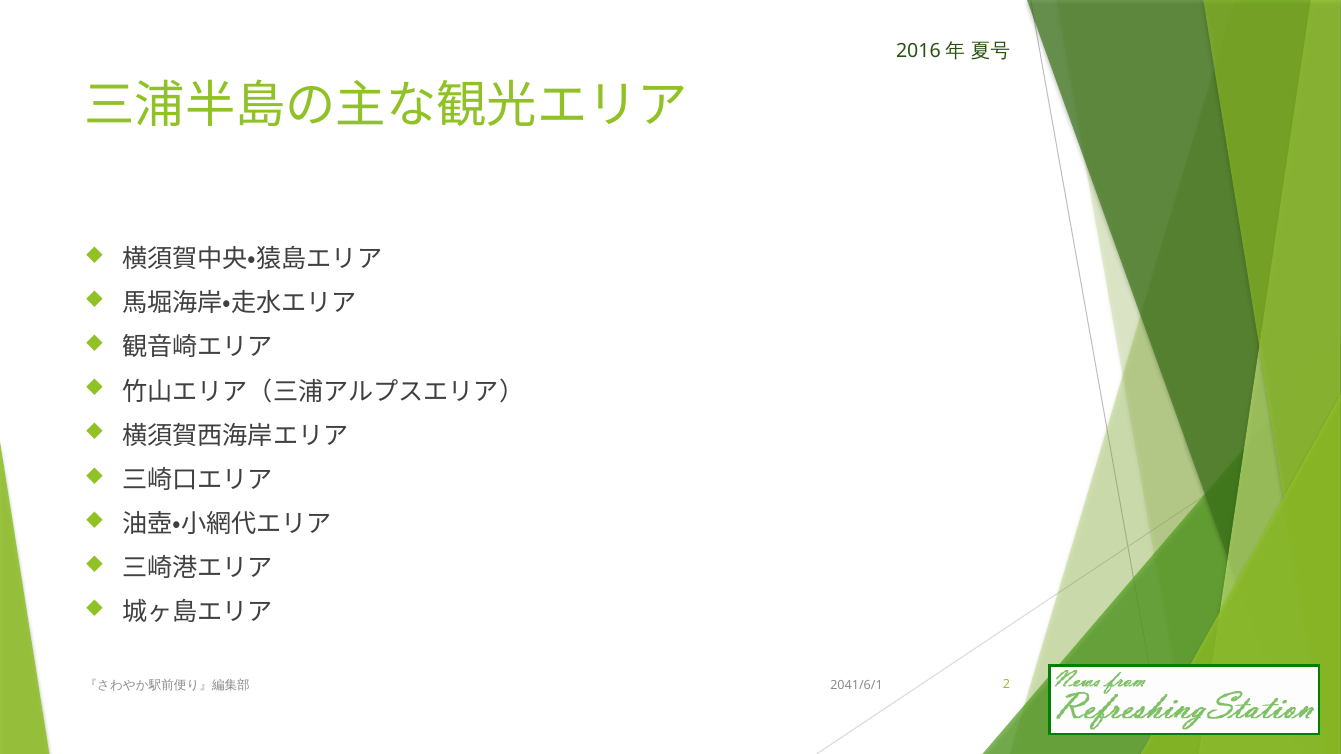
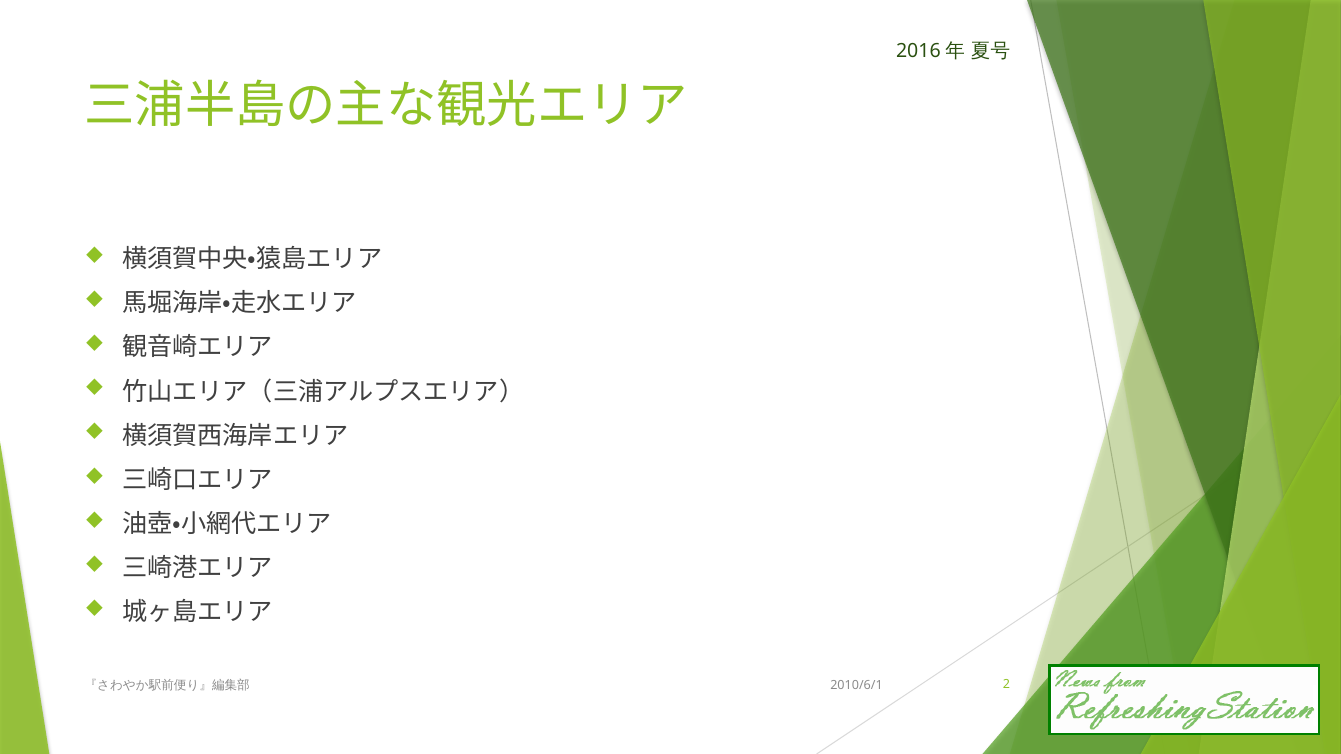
2041/6/1: 2041/6/1 -> 2010/6/1
